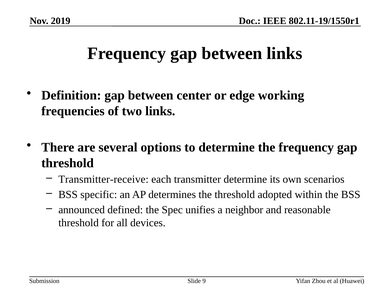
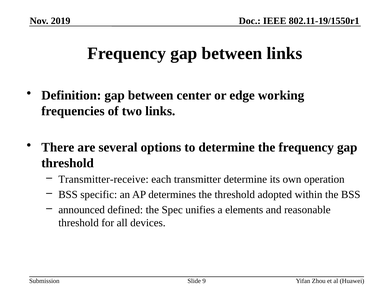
scenarios: scenarios -> operation
neighbor: neighbor -> elements
